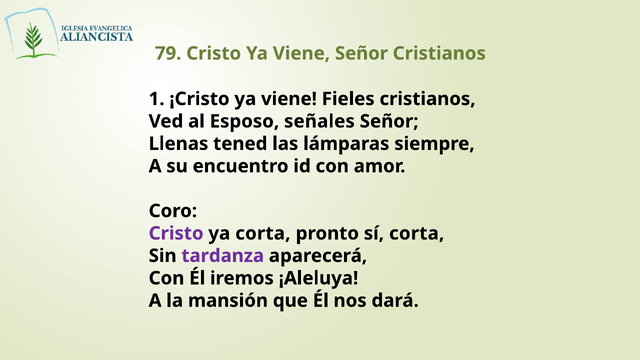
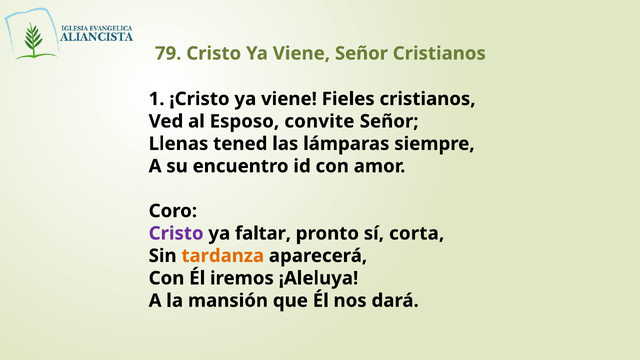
señales: señales -> convite
ya corta: corta -> faltar
tardanza colour: purple -> orange
